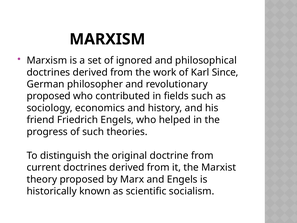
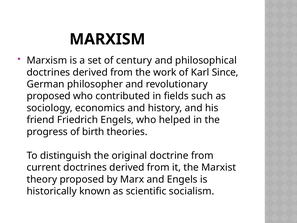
ignored: ignored -> century
of such: such -> birth
